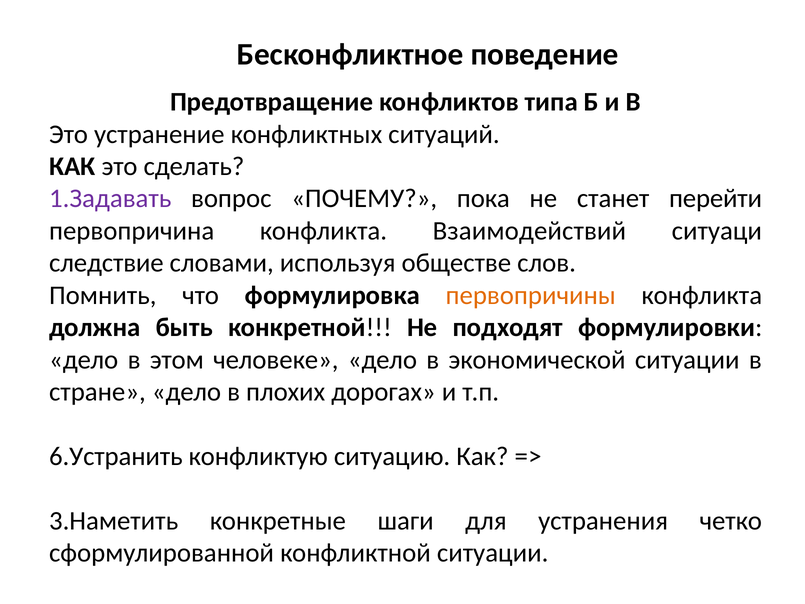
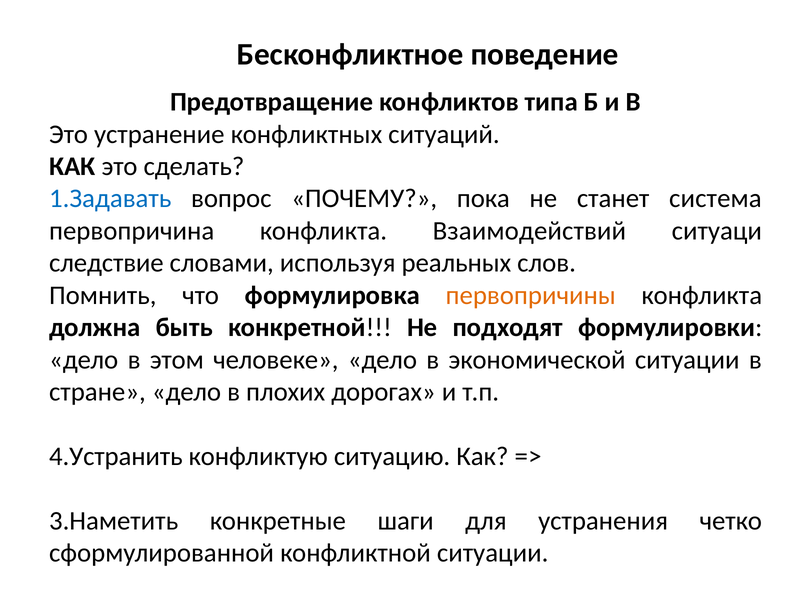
1.Задавать colour: purple -> blue
перейти: перейти -> система
обществе: обществе -> реальных
6.Устранить: 6.Устранить -> 4.Устранить
